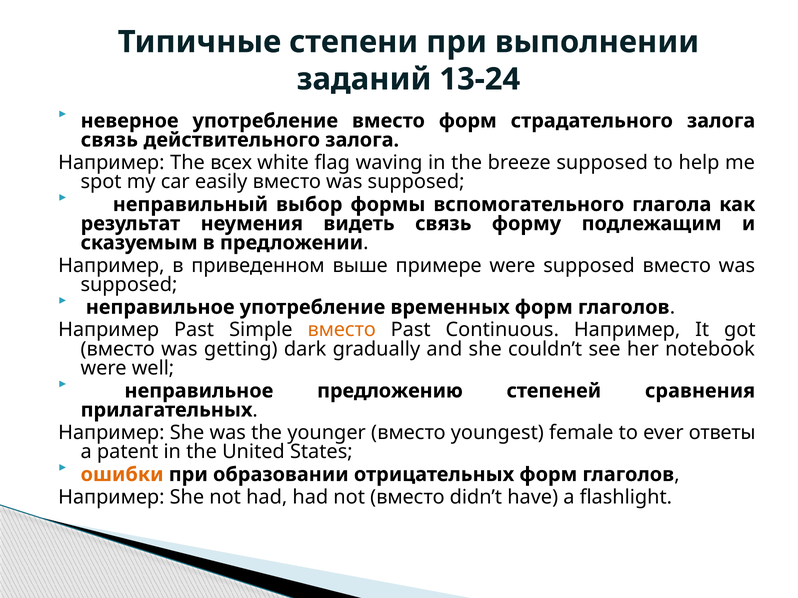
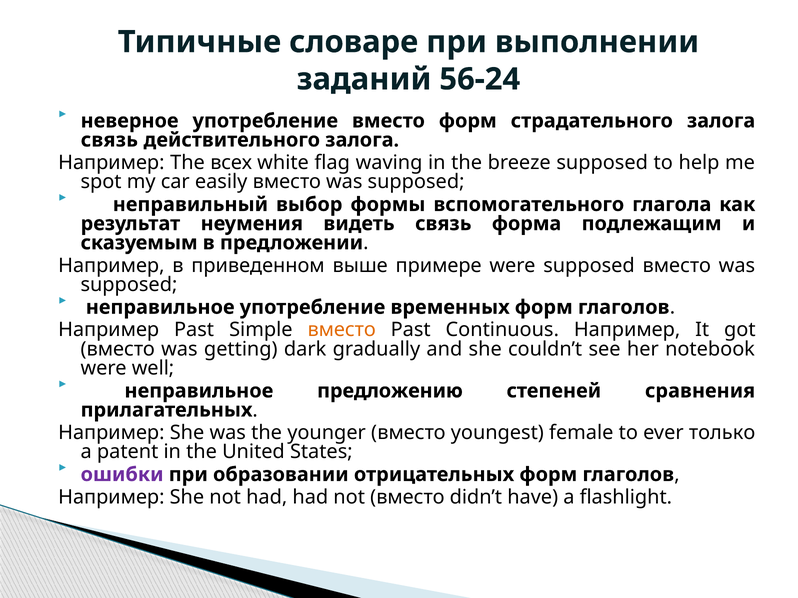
степени: степени -> словаре
13-24: 13-24 -> 56-24
форму: форму -> форма
ответы: ответы -> только
ошибки colour: orange -> purple
